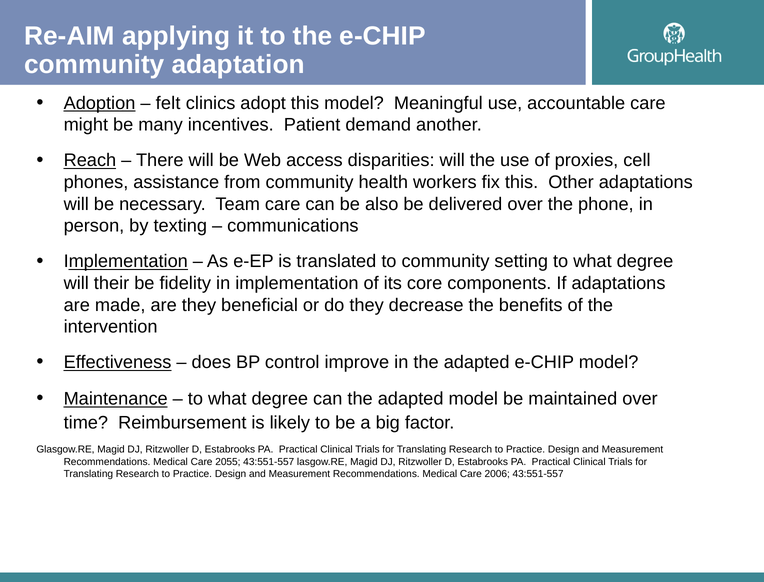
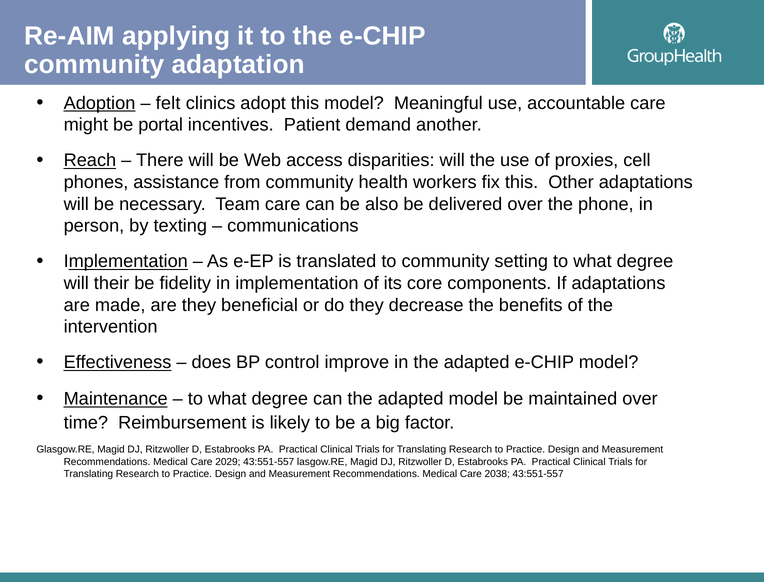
many: many -> portal
2055: 2055 -> 2029
2006: 2006 -> 2038
